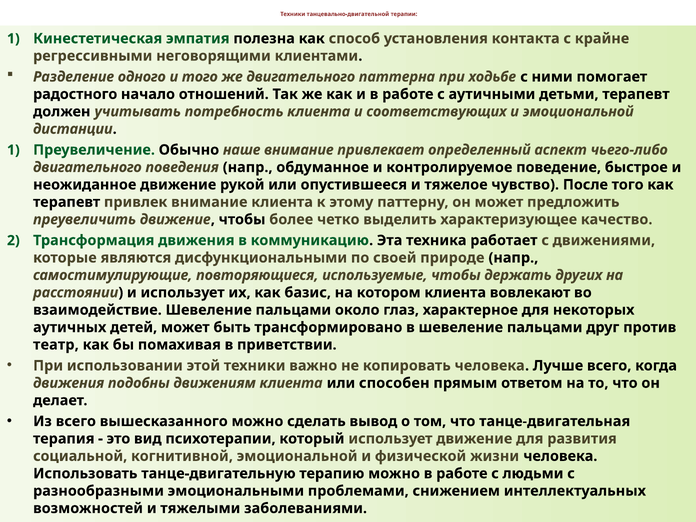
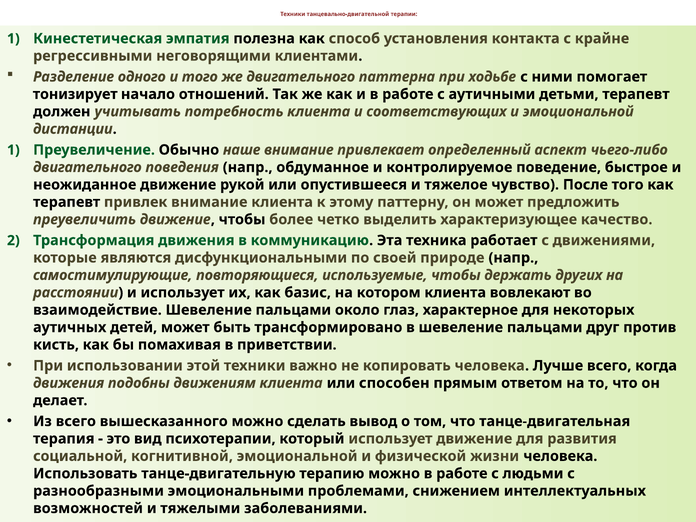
радостного: радостного -> тонизирует
театр: театр -> кисть
